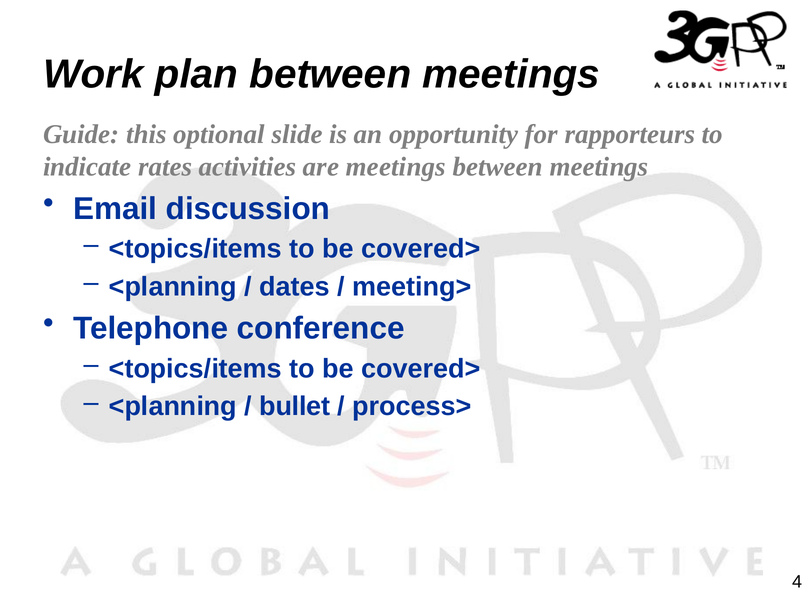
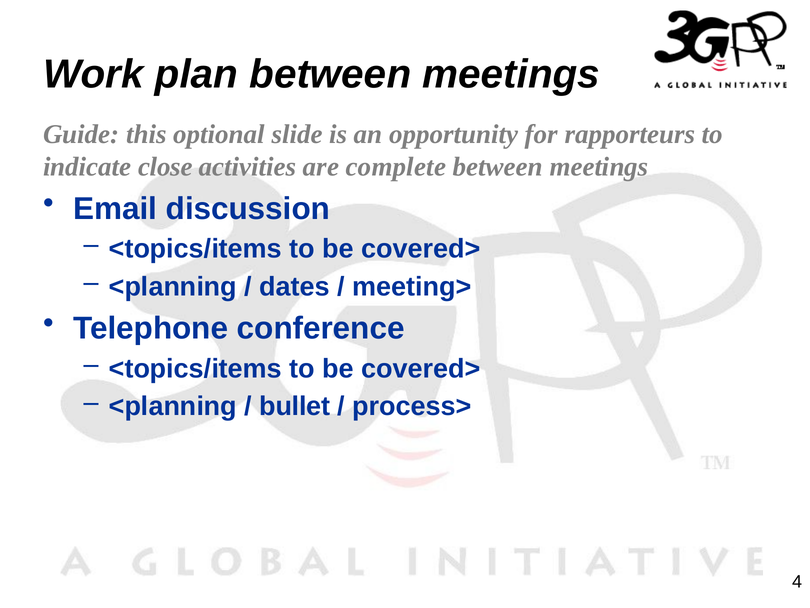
rates: rates -> close
are meetings: meetings -> complete
